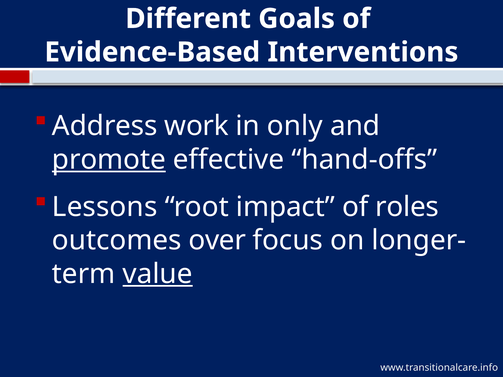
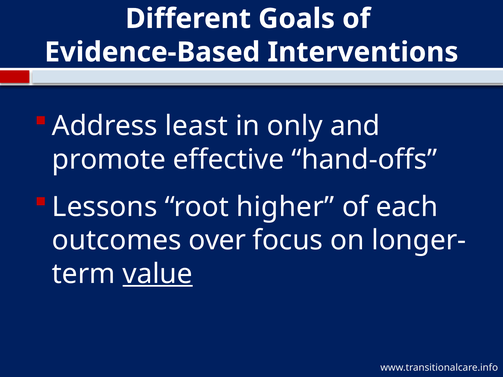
work: work -> least
promote underline: present -> none
impact: impact -> higher
roles: roles -> each
